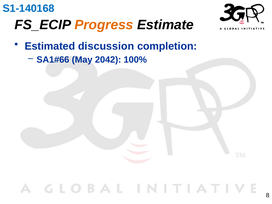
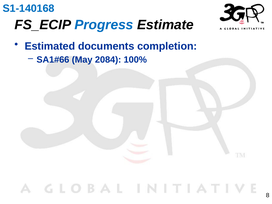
Progress colour: orange -> blue
discussion: discussion -> documents
2042: 2042 -> 2084
